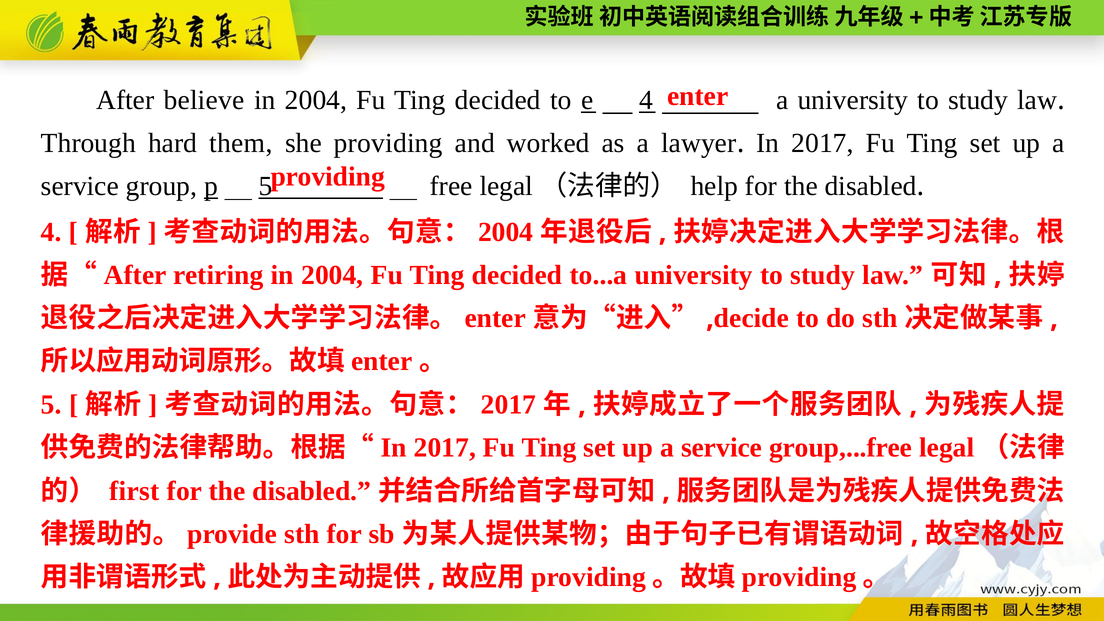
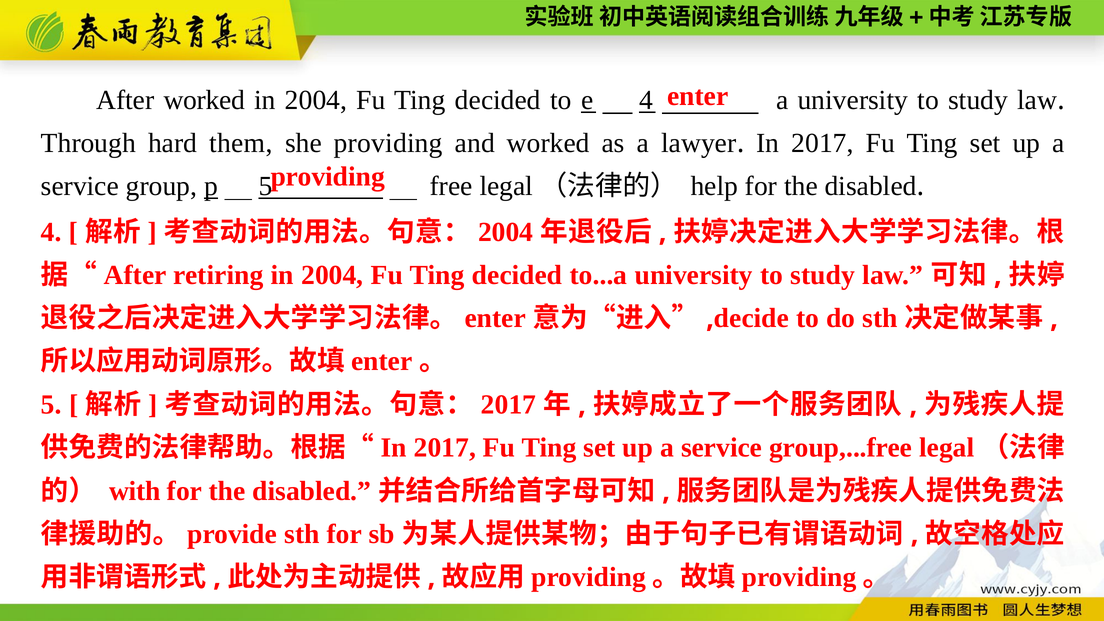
After believe: believe -> worked
first: first -> with
